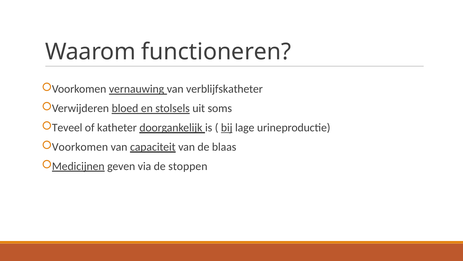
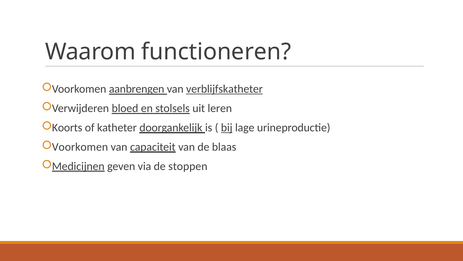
vernauwing: vernauwing -> aanbrengen
verblijfskatheter underline: none -> present
soms: soms -> leren
Teveel: Teveel -> Koorts
